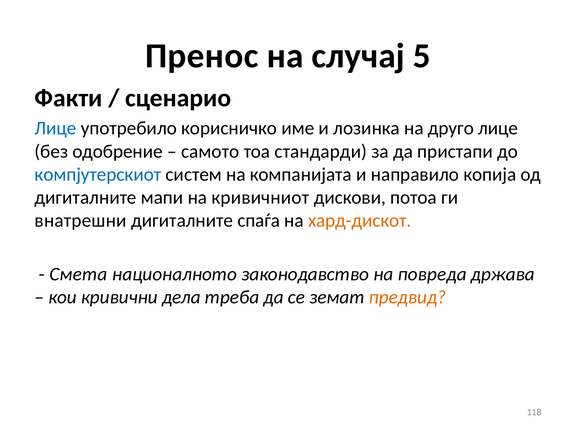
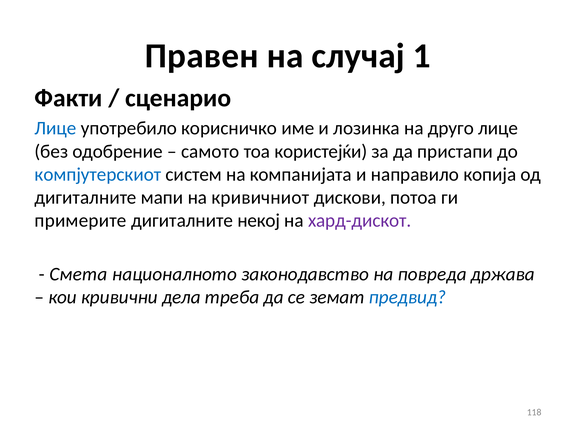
Пренос: Пренос -> Правен
5: 5 -> 1
стандарди: стандарди -> користејќи
внатрешни: внатрешни -> примерите
спаѓа: спаѓа -> некој
хард-дискот colour: orange -> purple
предвид colour: orange -> blue
